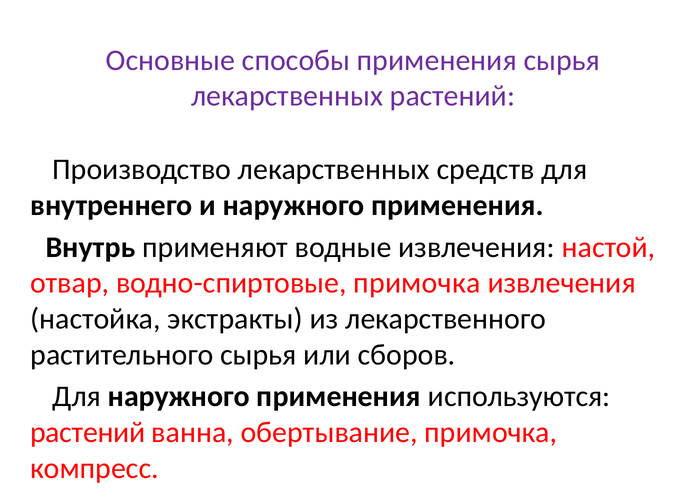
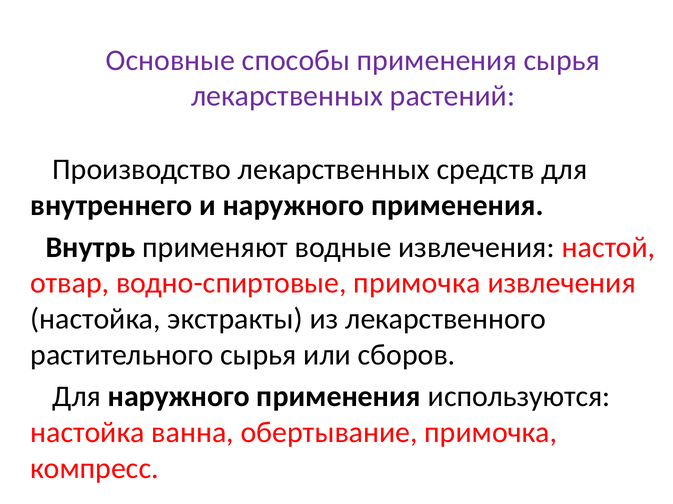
растений at (88, 433): растений -> настойка
